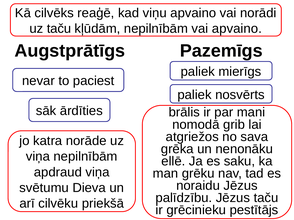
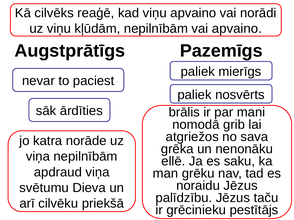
uz taču: taču -> viņu
